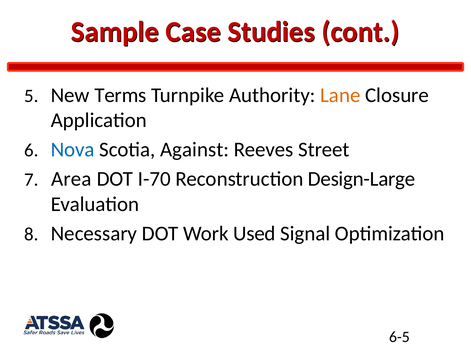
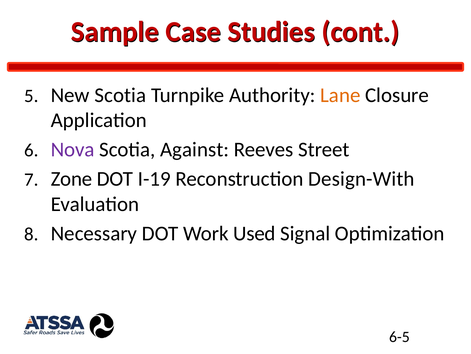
New Terms: Terms -> Scotia
Nova colour: blue -> purple
Area: Area -> Zone
I-70: I-70 -> I-19
Design-Large: Design-Large -> Design-With
